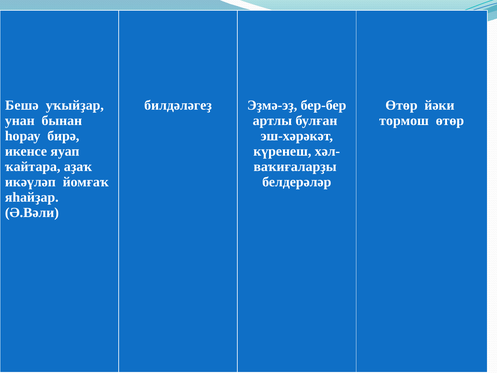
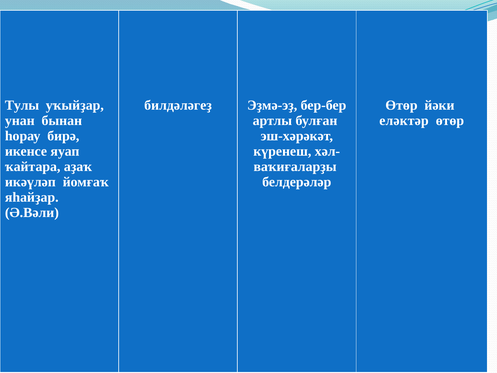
Бешә: Бешә -> Тулы
тормош: тормош -> еләктәр
